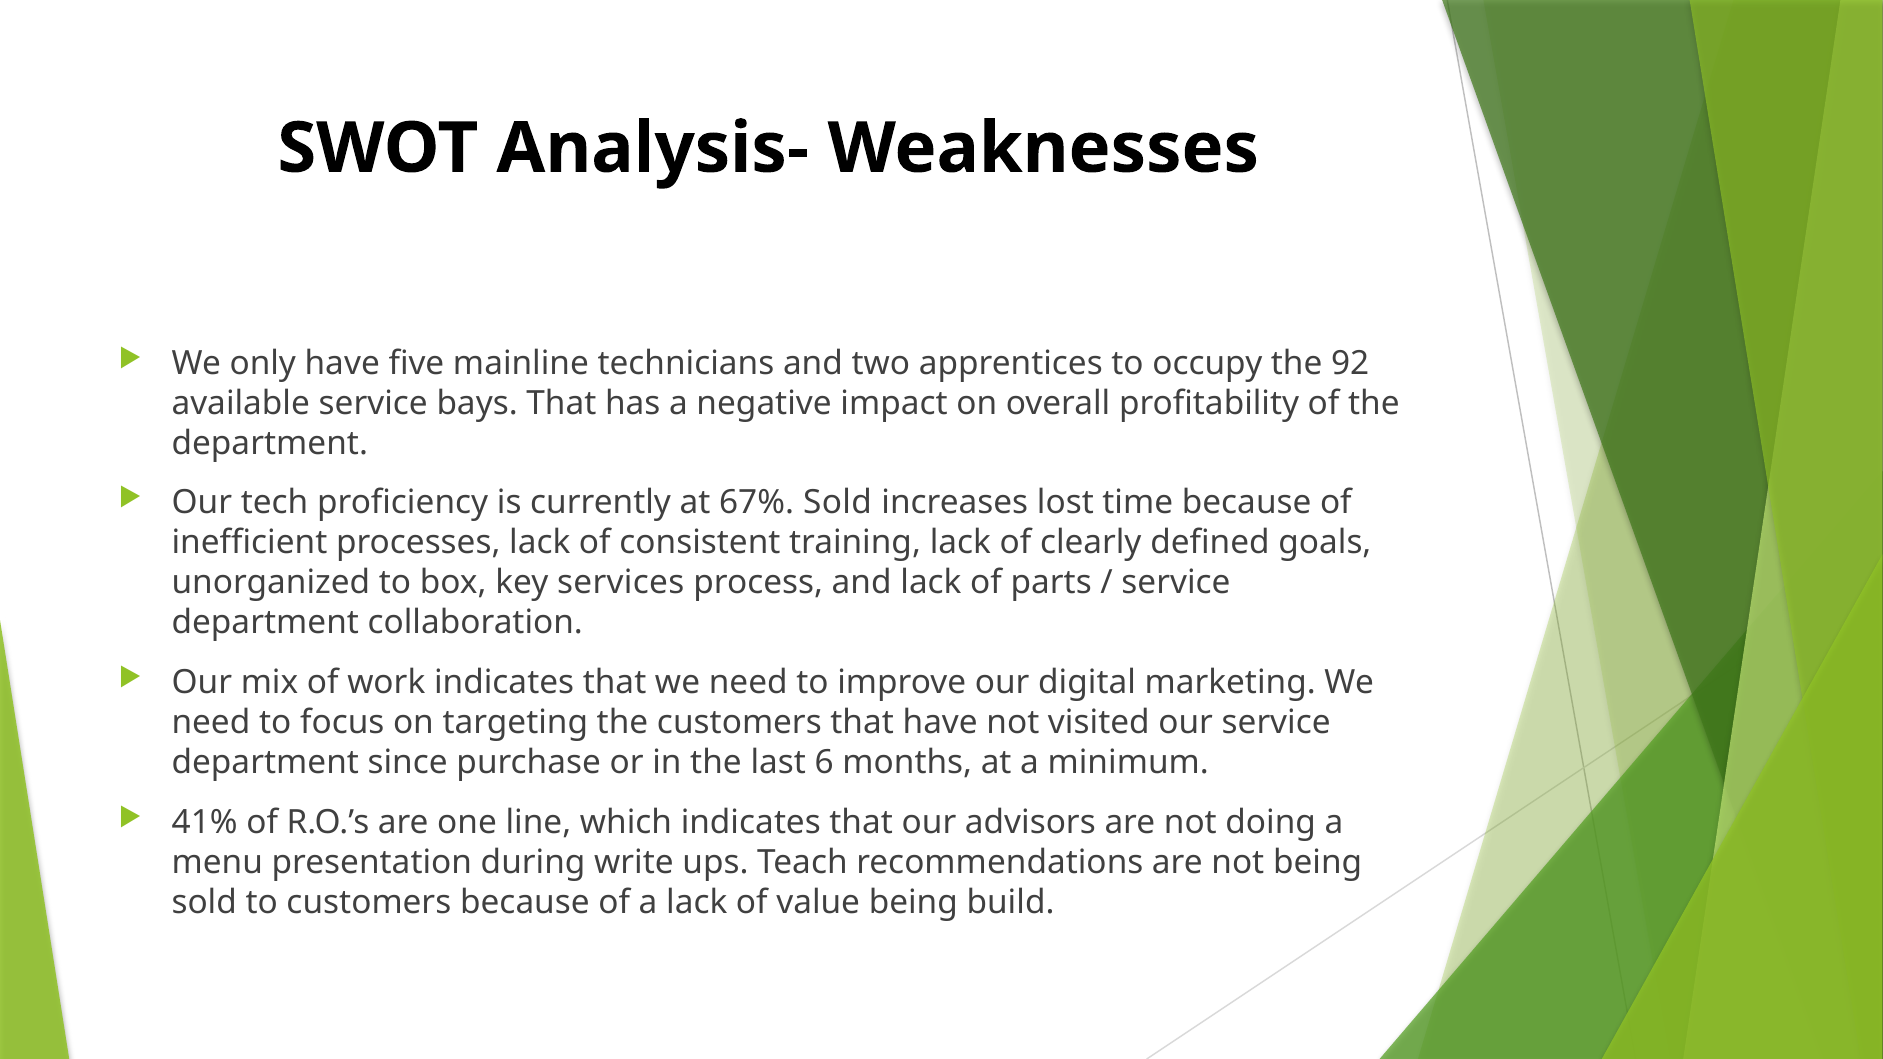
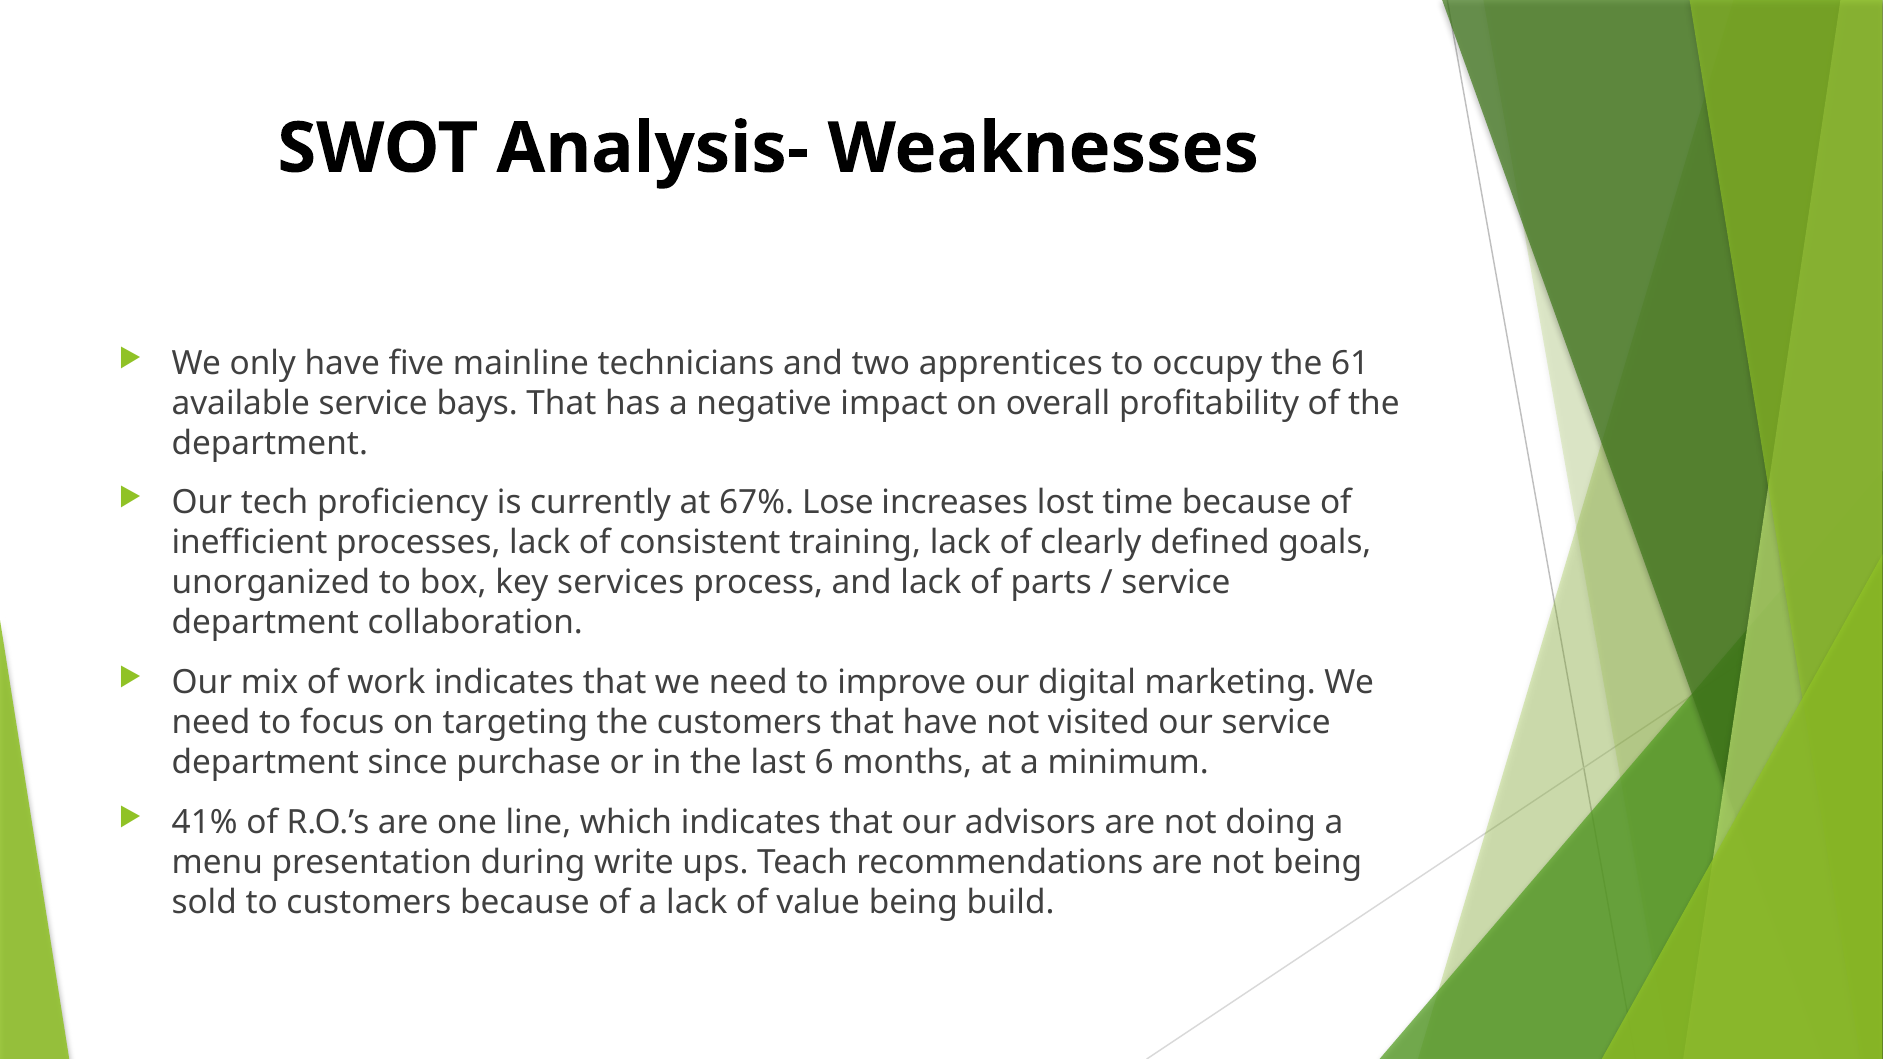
92: 92 -> 61
67% Sold: Sold -> Lose
